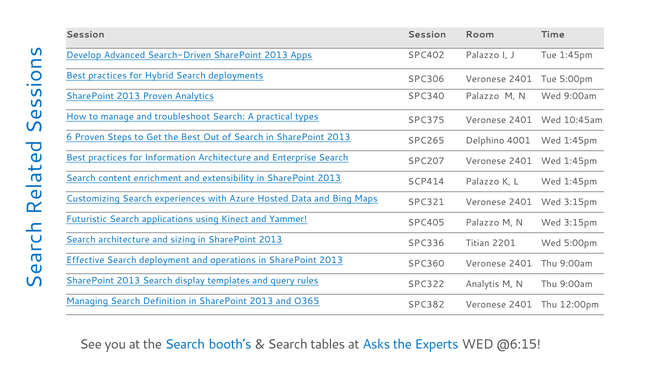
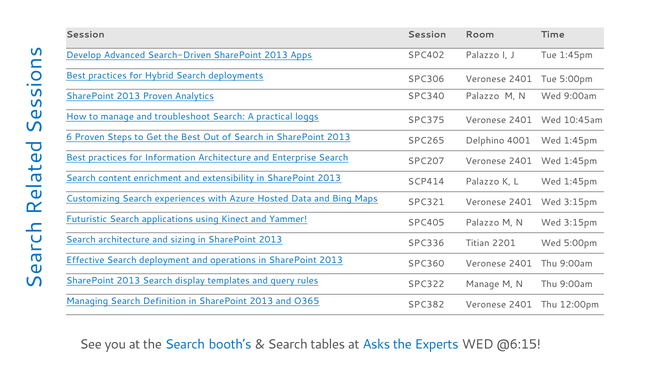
types: types -> loggs
SPC322 Analytis: Analytis -> Manage
